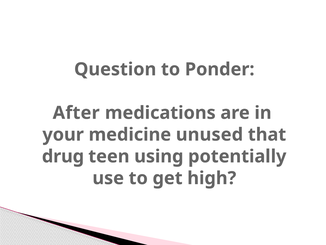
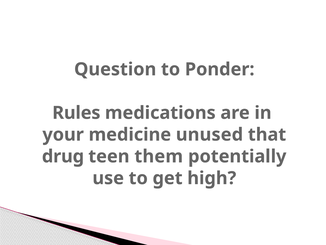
After: After -> Rules
using: using -> them
